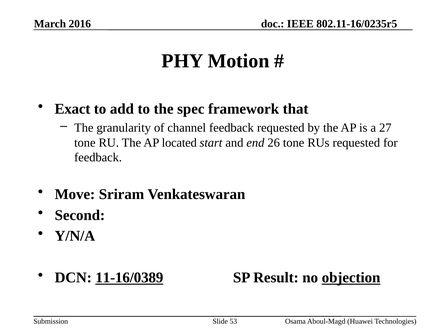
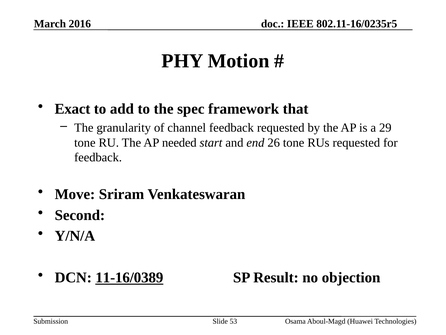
27: 27 -> 29
located: located -> needed
objection underline: present -> none
